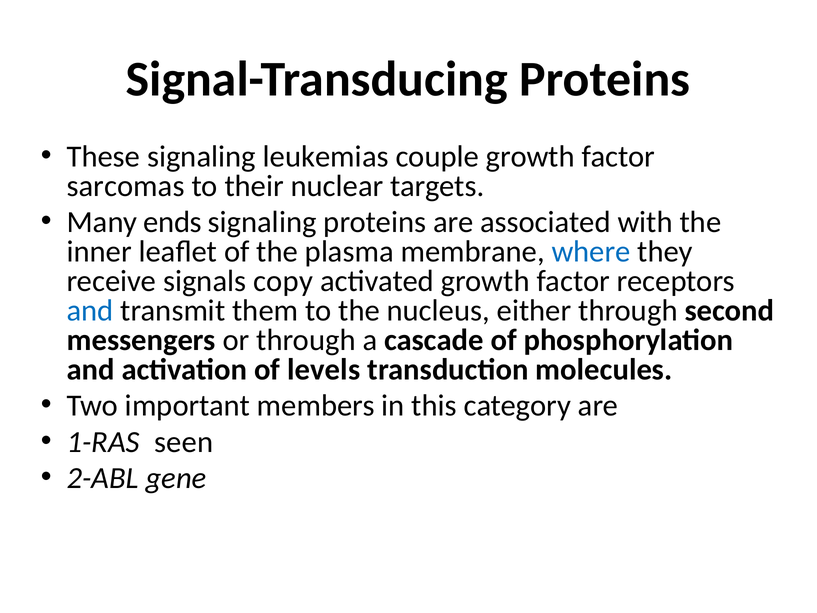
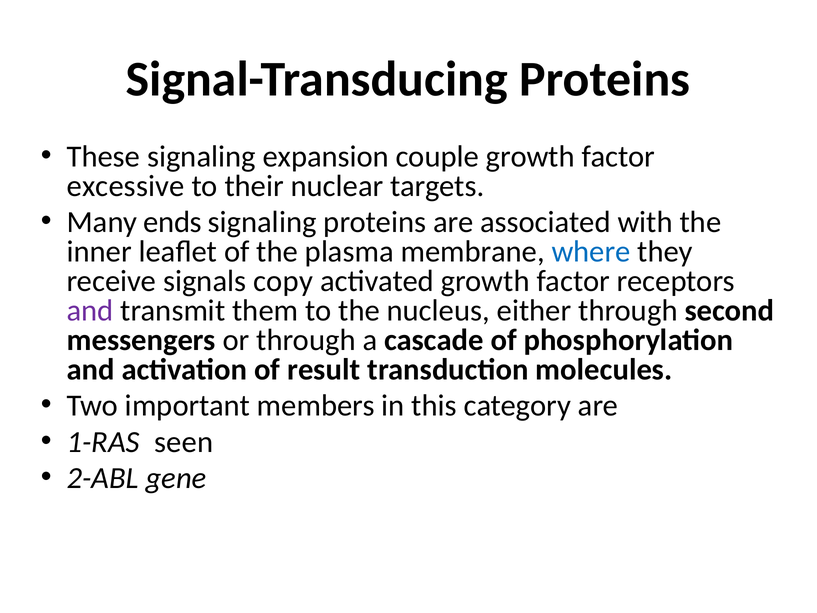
leukemias: leukemias -> expansion
sarcomas: sarcomas -> excessive
and at (90, 310) colour: blue -> purple
levels: levels -> result
